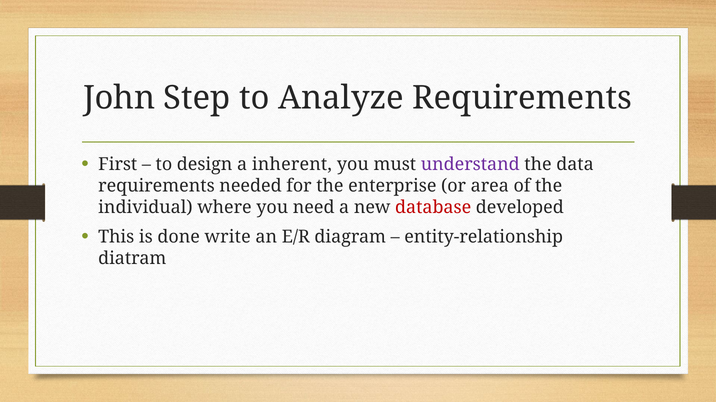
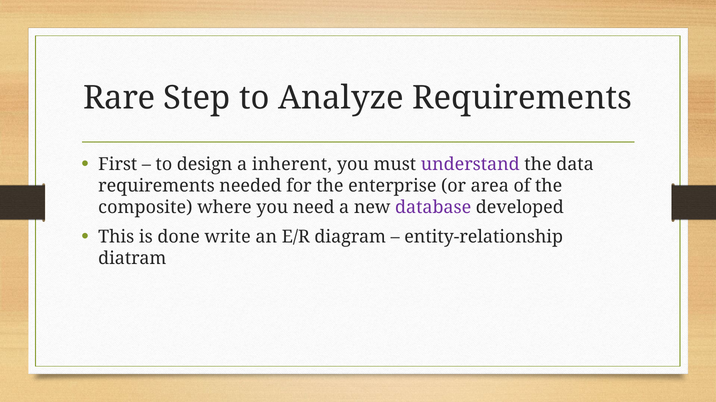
John: John -> Rare
individual: individual -> composite
database colour: red -> purple
